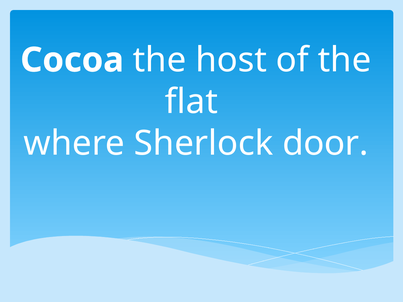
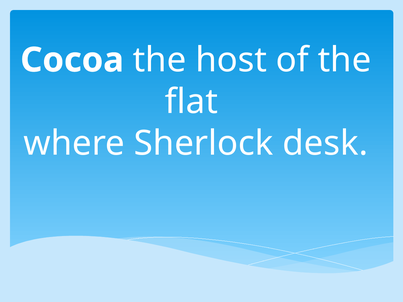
door: door -> desk
